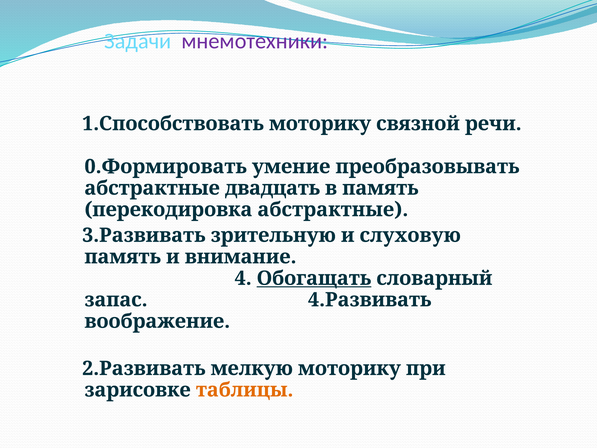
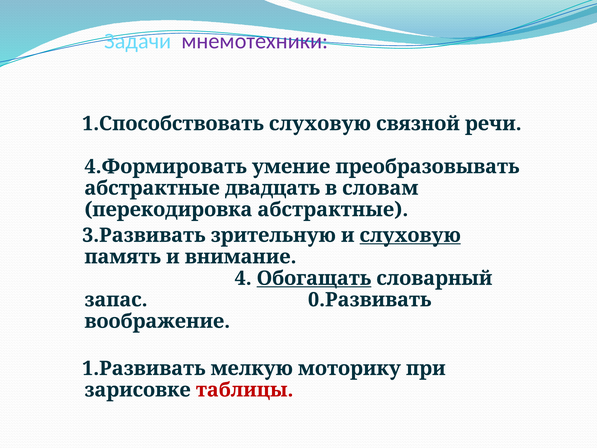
1.Способствовать моторику: моторику -> слуховую
0.Формировать: 0.Формировать -> 4.Формировать
в память: память -> словам
слуховую at (410, 235) underline: none -> present
4.Развивать: 4.Развивать -> 0.Развивать
2.Развивать: 2.Развивать -> 1.Развивать
таблицы colour: orange -> red
